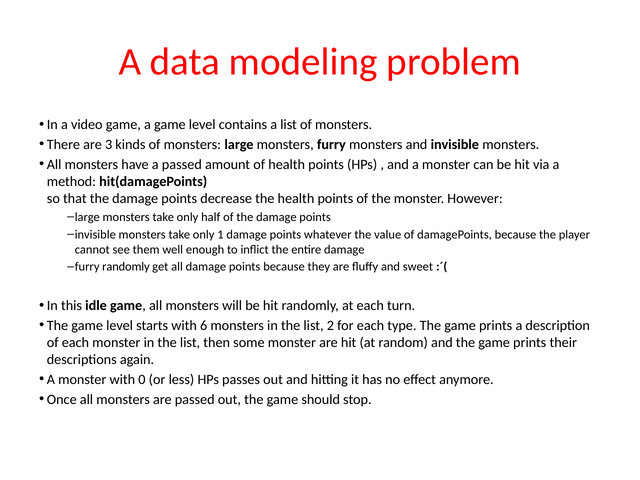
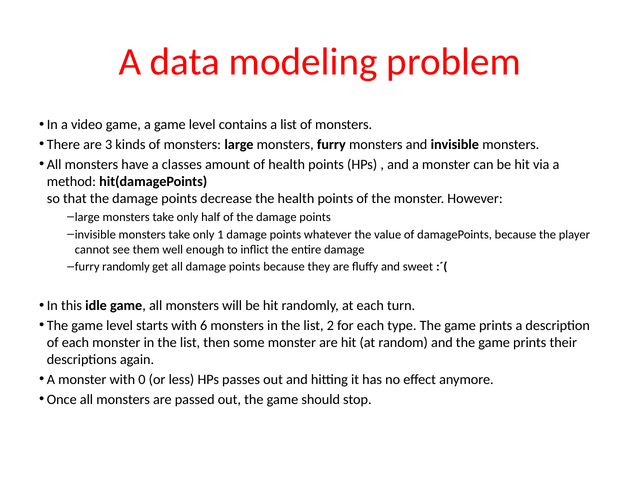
a passed: passed -> classes
